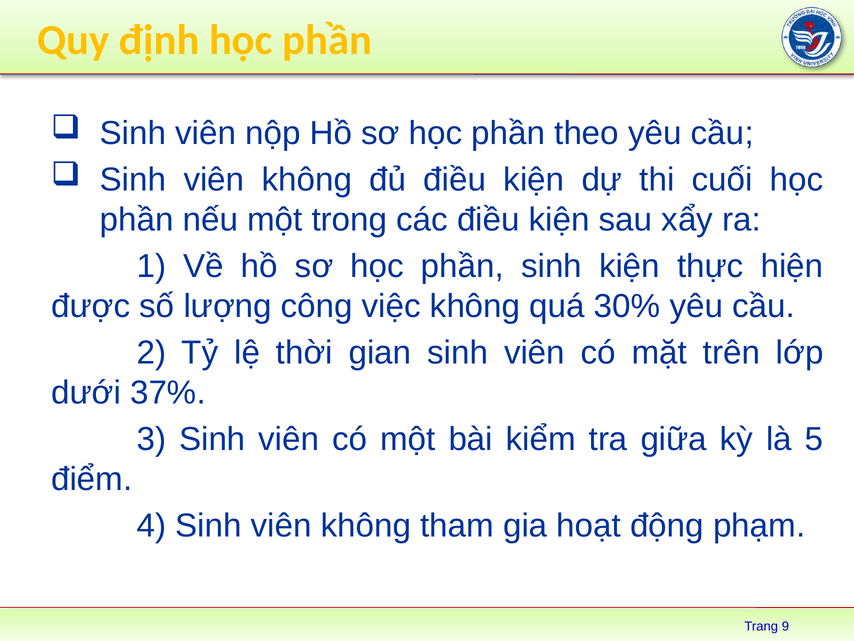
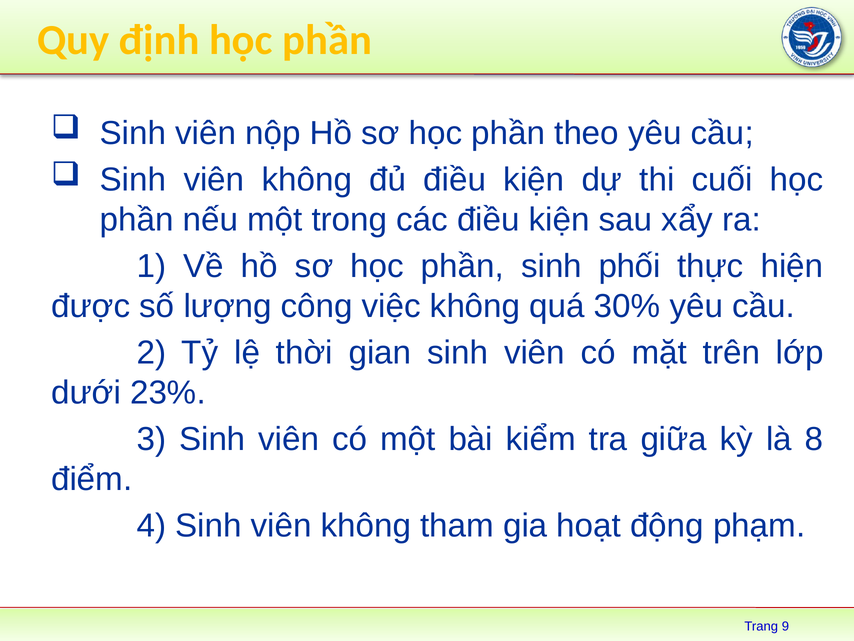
sinh kiện: kiện -> phối
37%: 37% -> 23%
5: 5 -> 8
